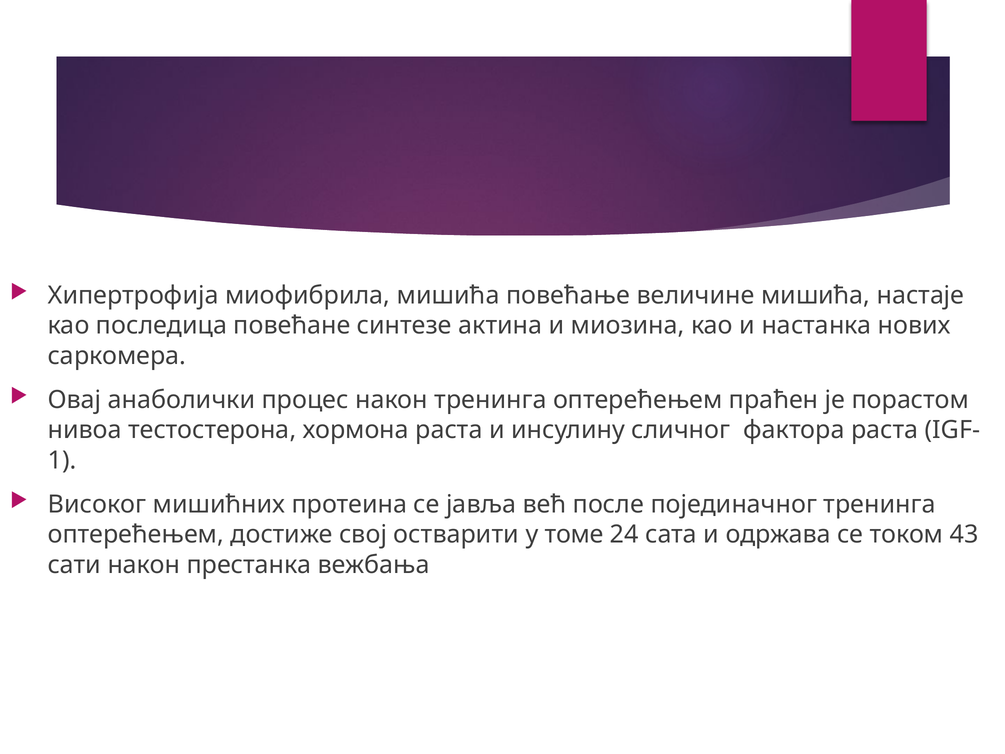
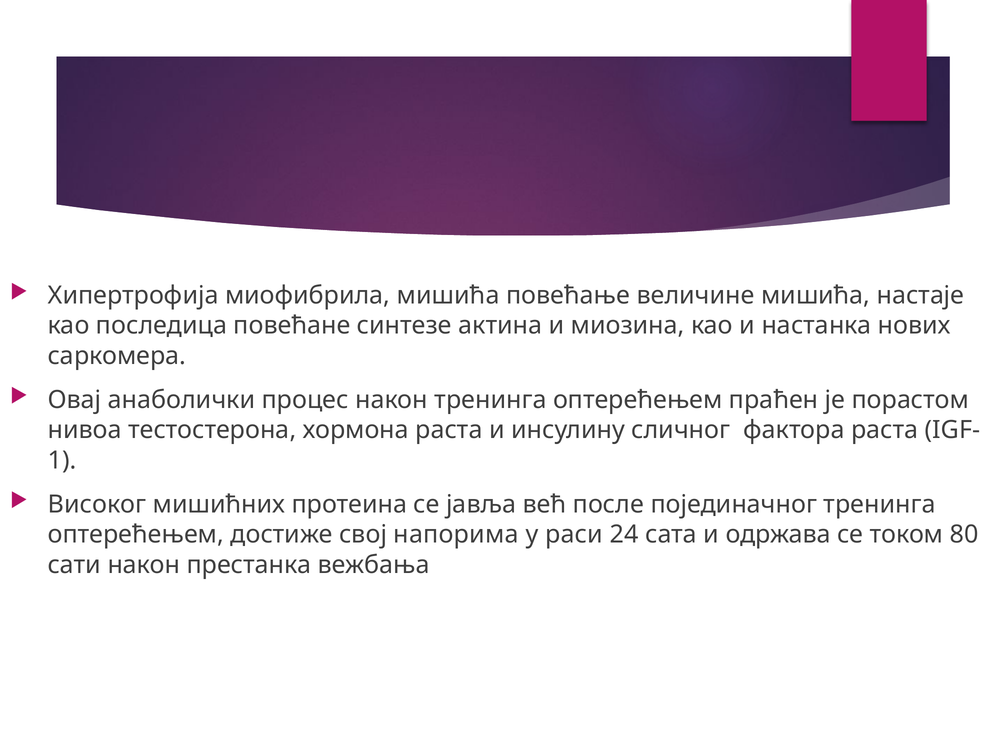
остварити: остварити -> напорима
томе: томе -> раси
43: 43 -> 80
